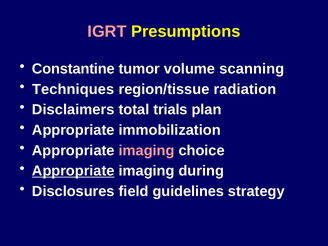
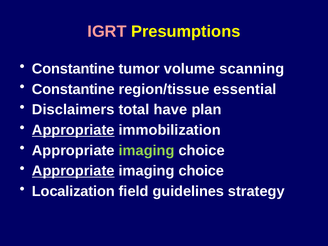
Techniques at (73, 89): Techniques -> Constantine
radiation: radiation -> essential
trials: trials -> have
Appropriate at (73, 130) underline: none -> present
imaging at (147, 150) colour: pink -> light green
during at (201, 171): during -> choice
Disclosures: Disclosures -> Localization
